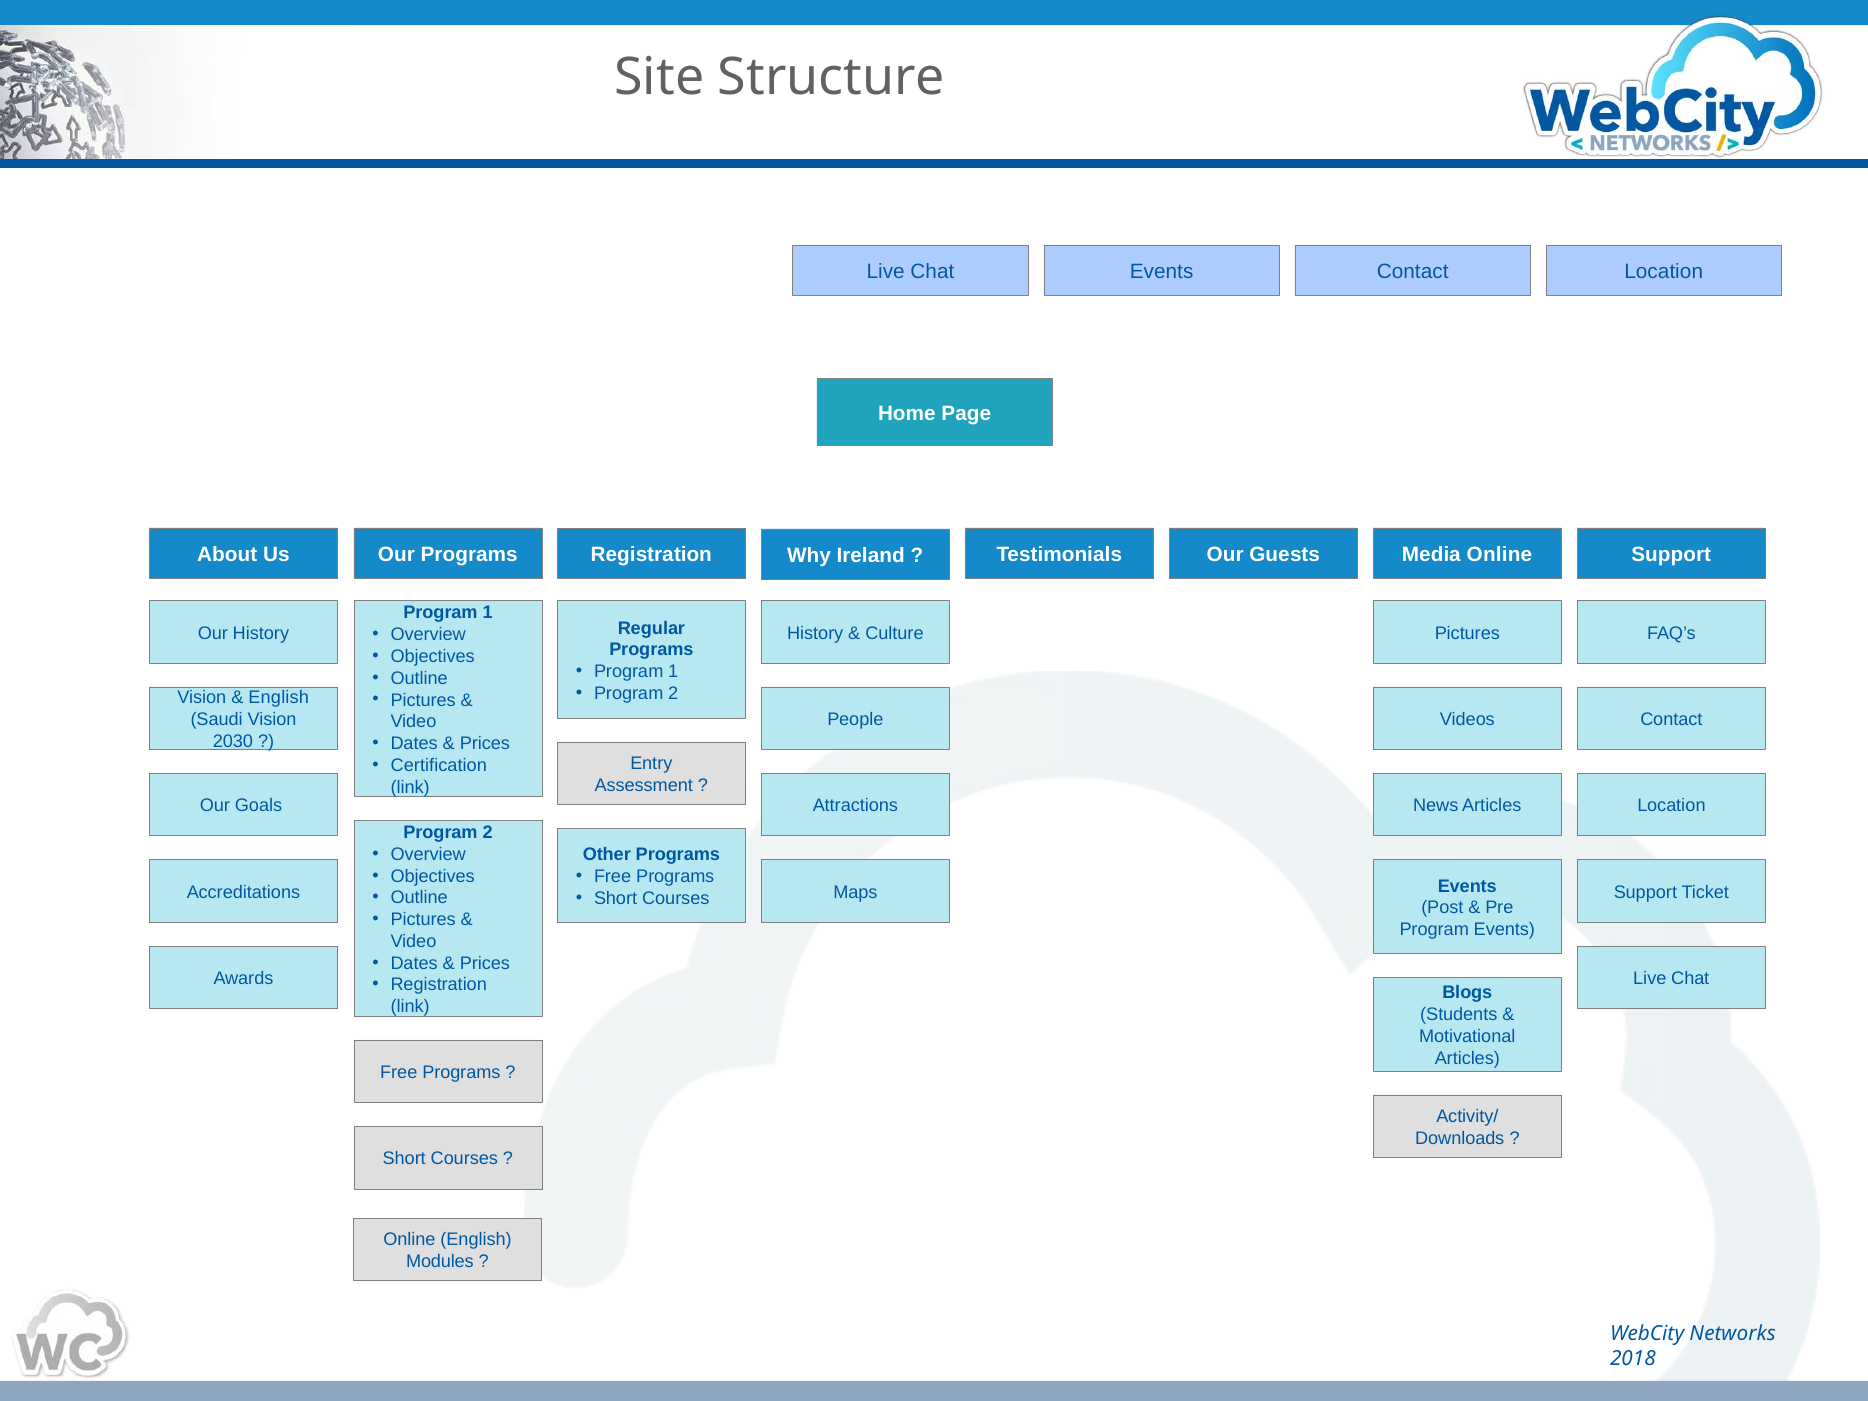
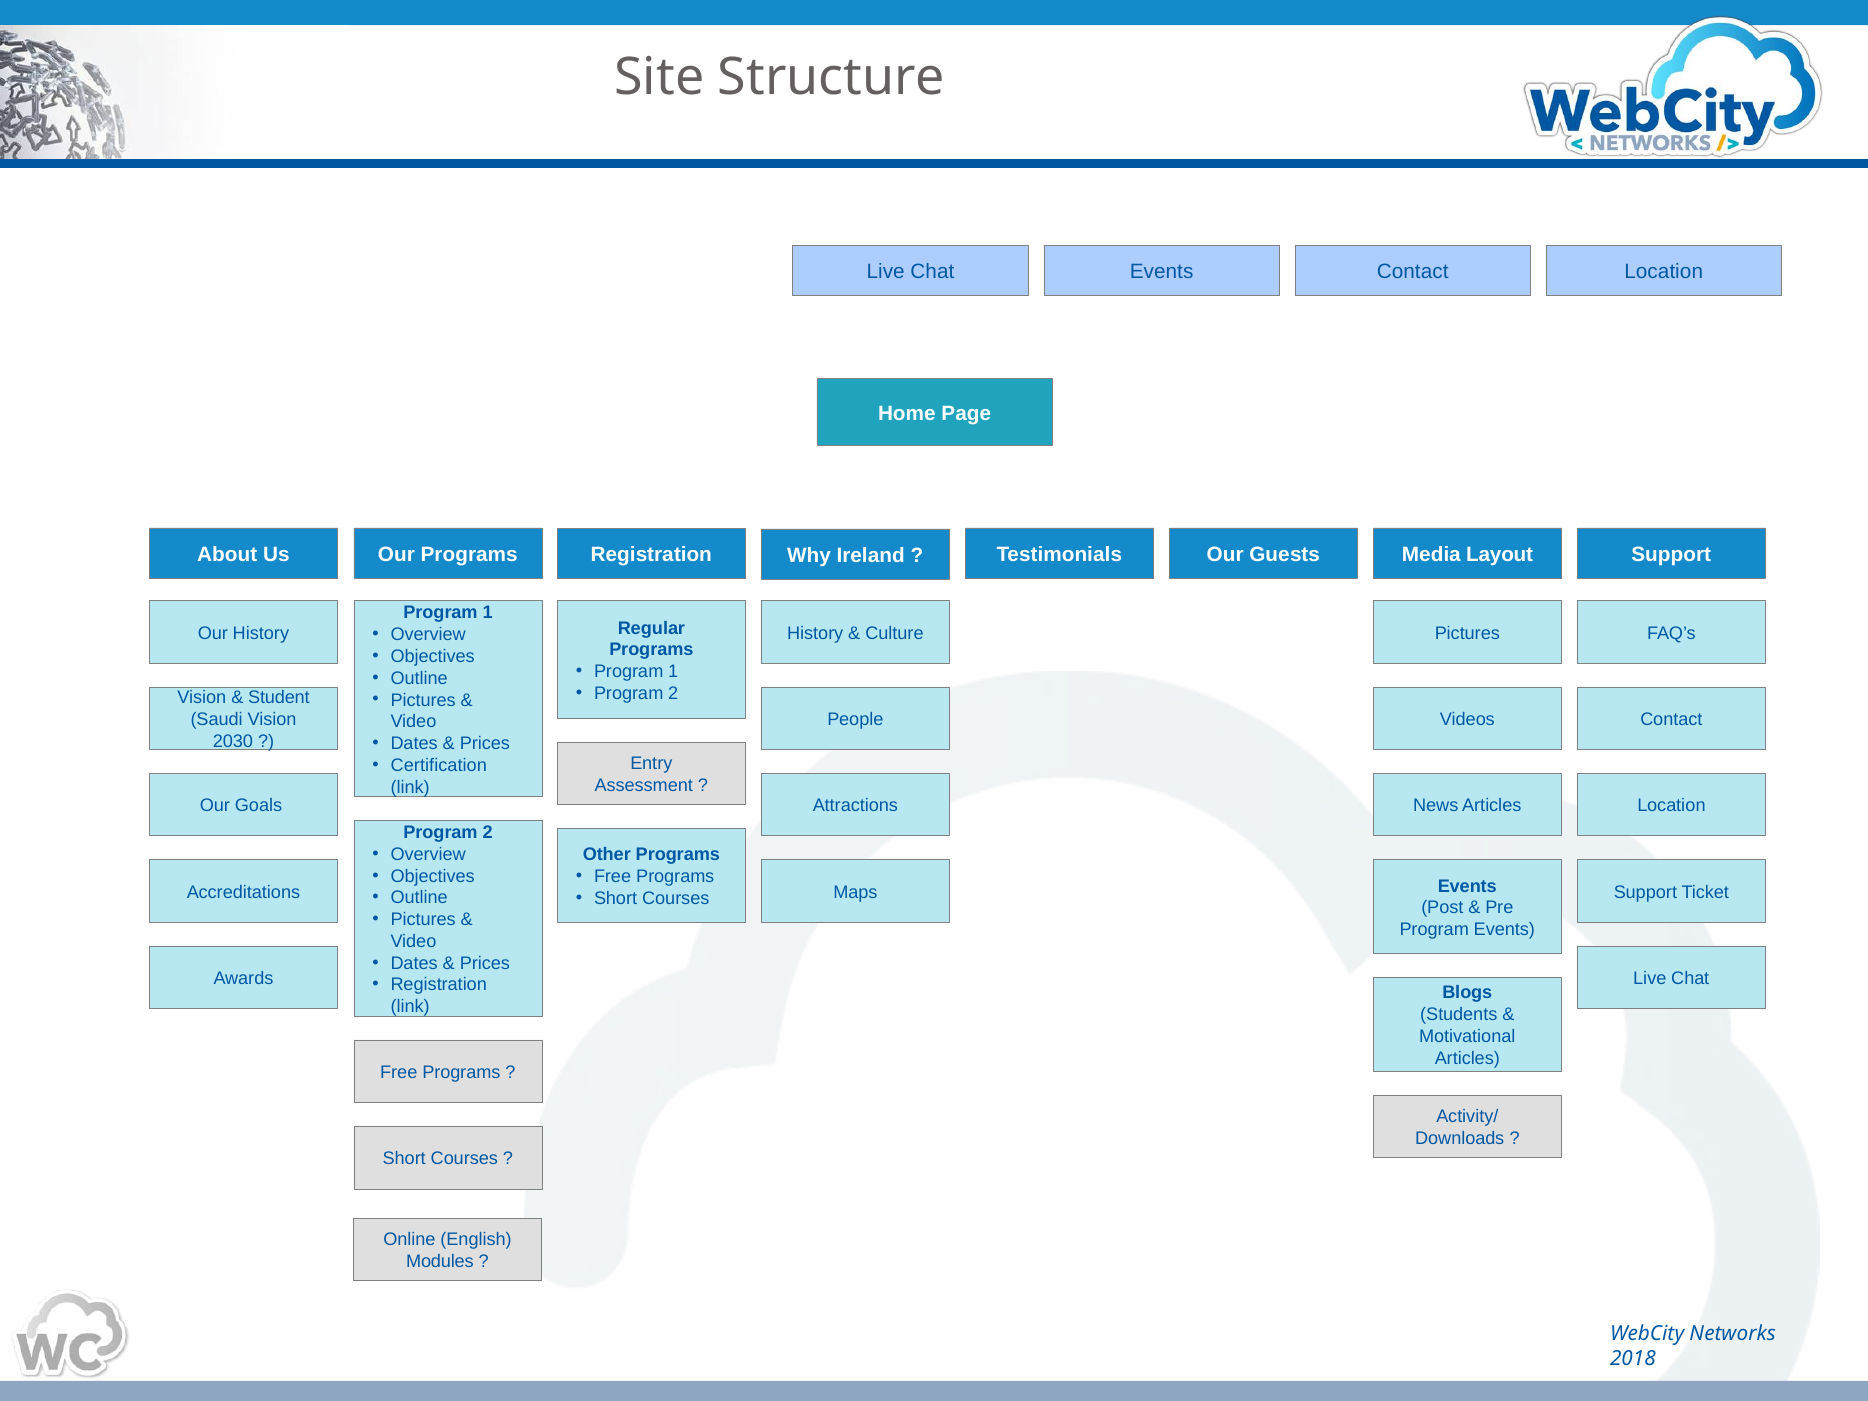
Media Online: Online -> Layout
English at (279, 698): English -> Student
